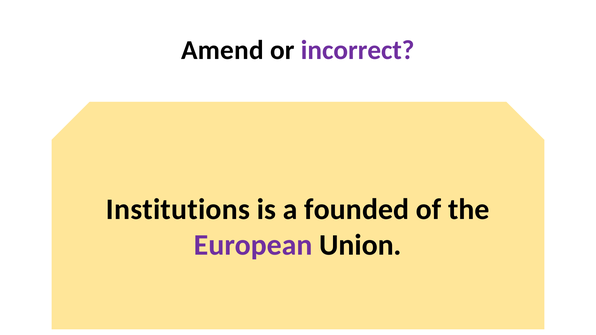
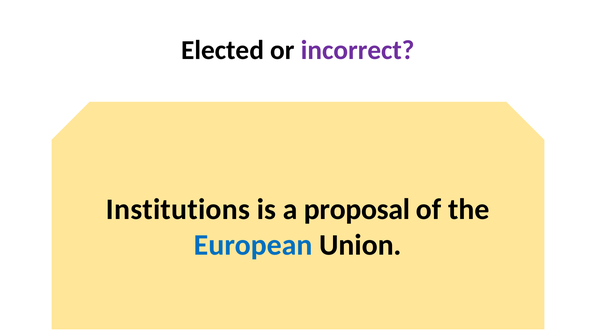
Amend: Amend -> Elected
founded: founded -> proposal
European colour: purple -> blue
